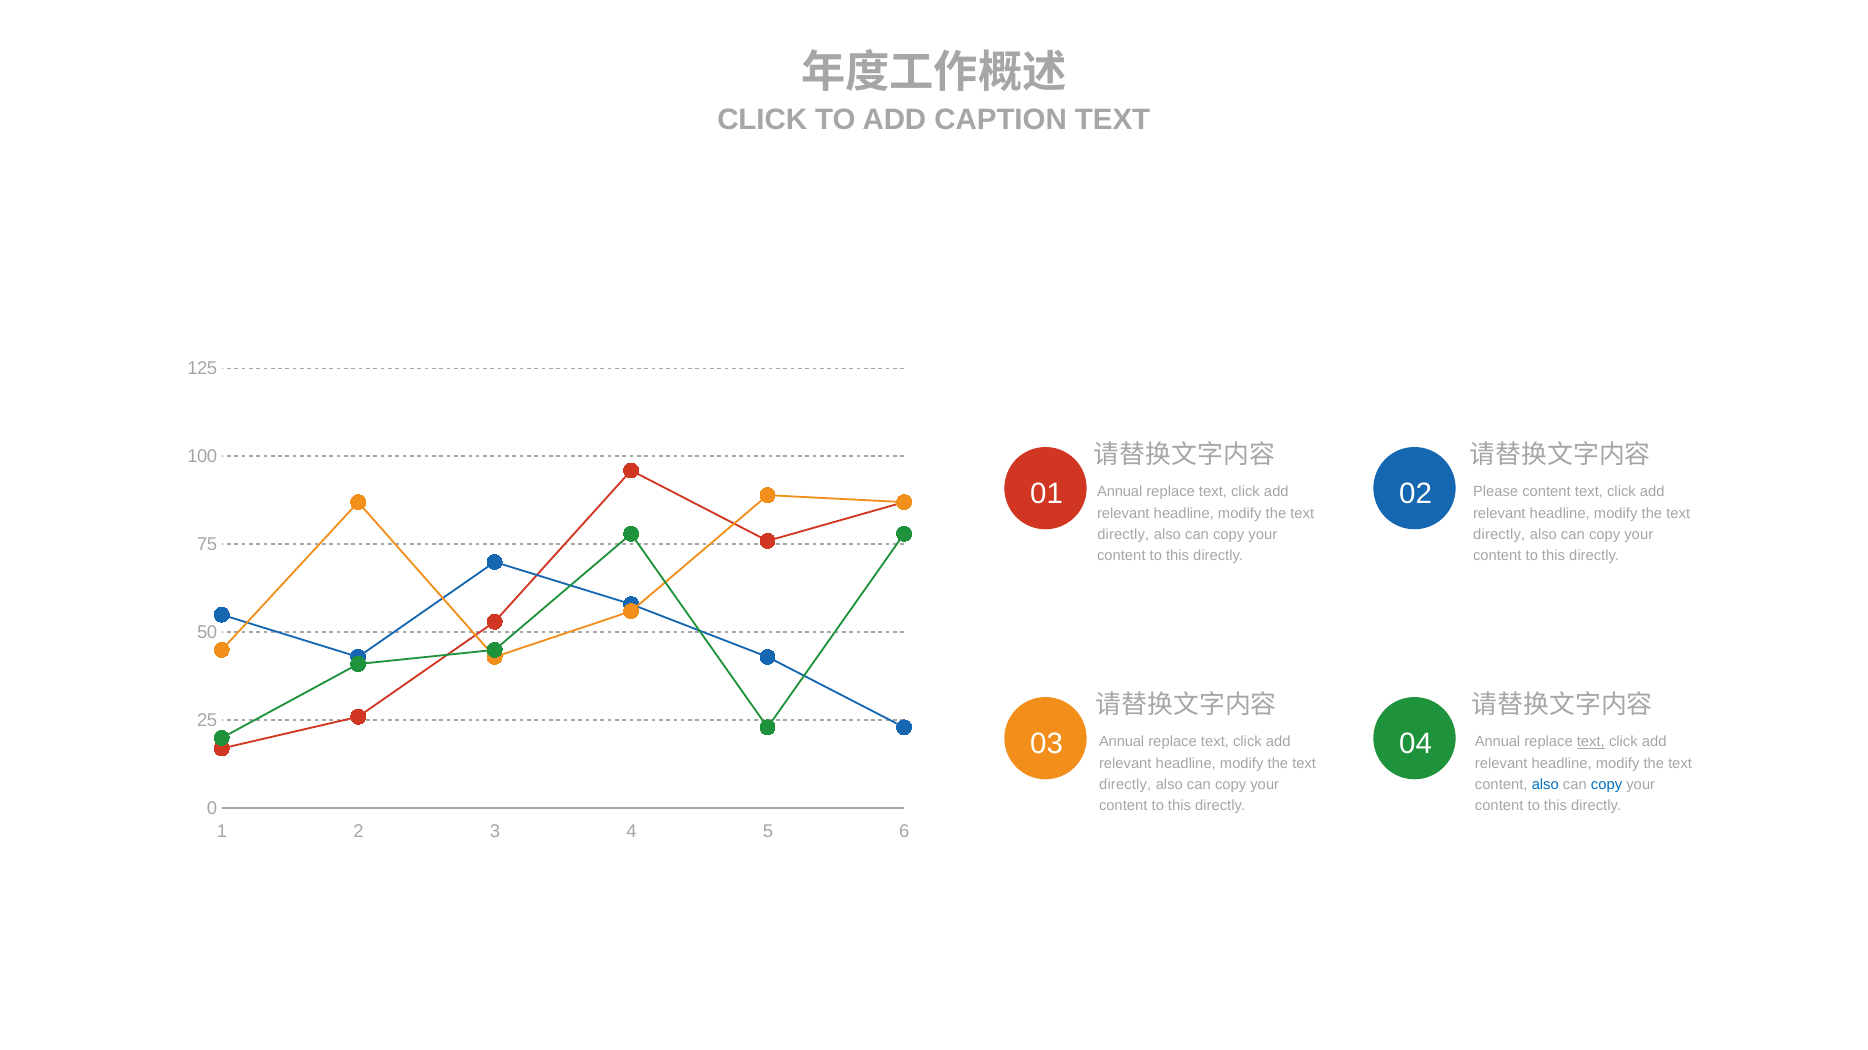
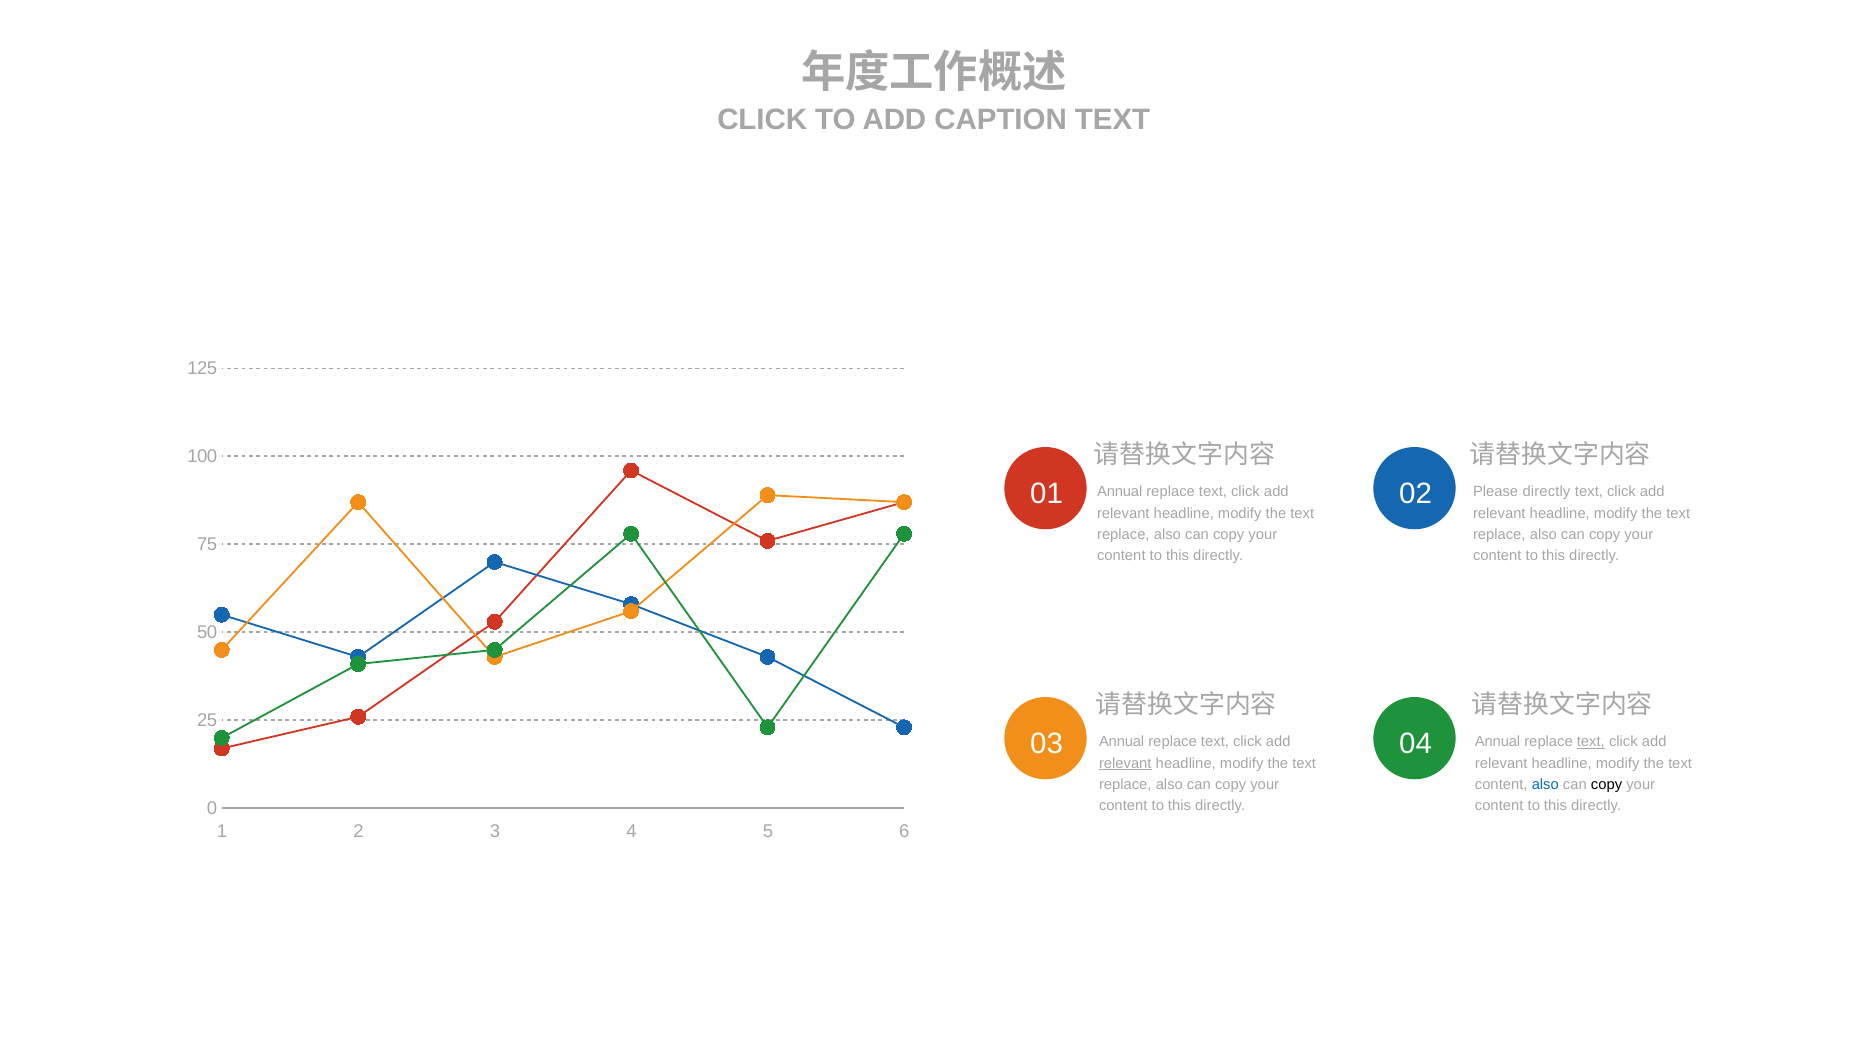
Please content: content -> directly
directly at (1123, 535): directly -> replace
directly at (1499, 535): directly -> replace
relevant at (1125, 764) underline: none -> present
directly at (1125, 785): directly -> replace
copy at (1607, 785) colour: blue -> black
